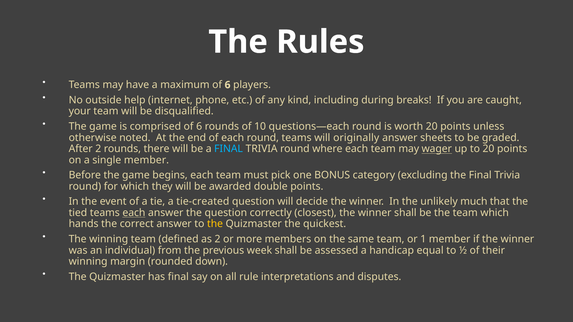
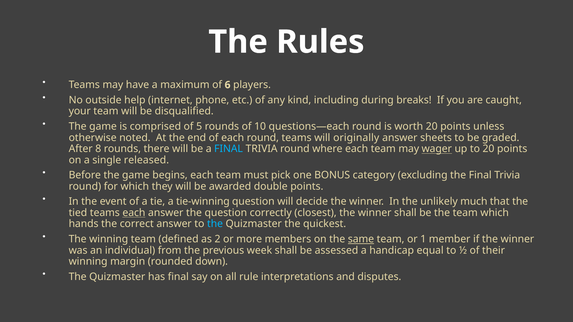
comprised of 6: 6 -> 5
After 2: 2 -> 8
single member: member -> released
tie-created: tie-created -> tie-winning
the at (215, 224) colour: yellow -> light blue
same underline: none -> present
